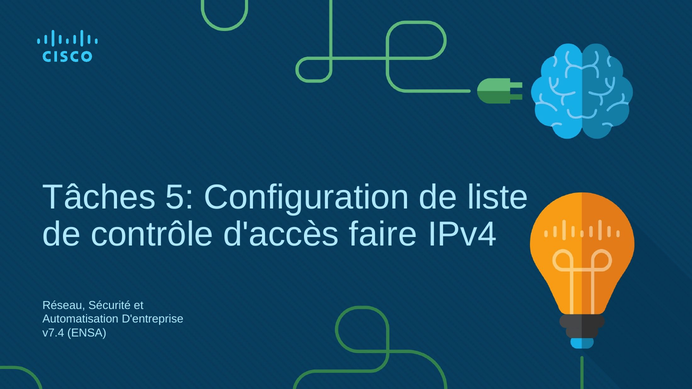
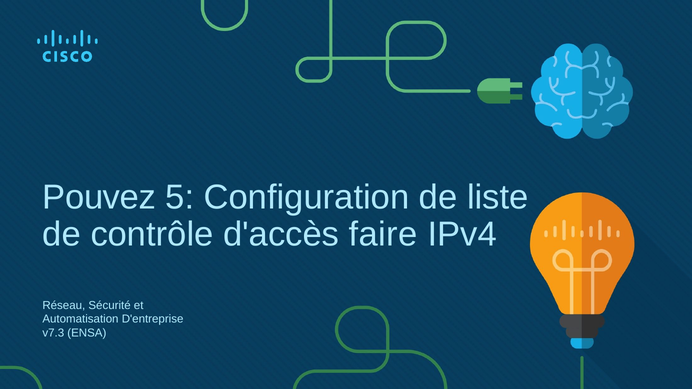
Tâches: Tâches -> Pouvez
v7.4: v7.4 -> v7.3
